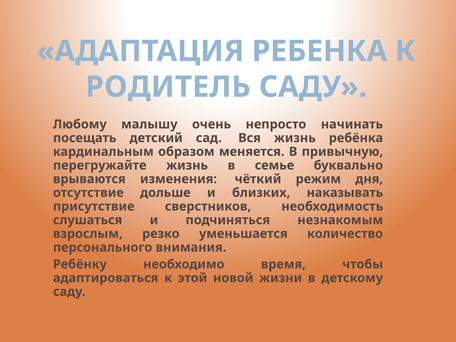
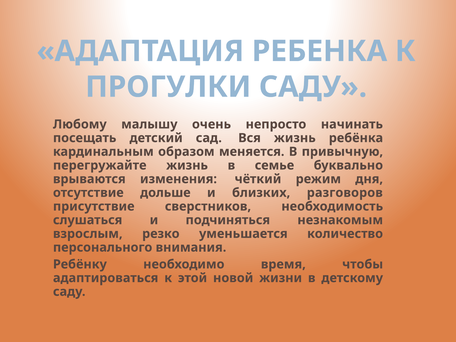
РОДИТЕЛЬ: РОДИТЕЛЬ -> ПРОГУЛКИ
наказывать: наказывать -> разговоров
